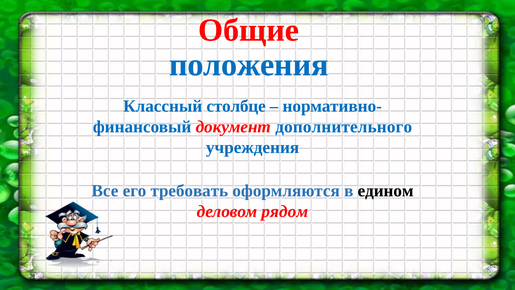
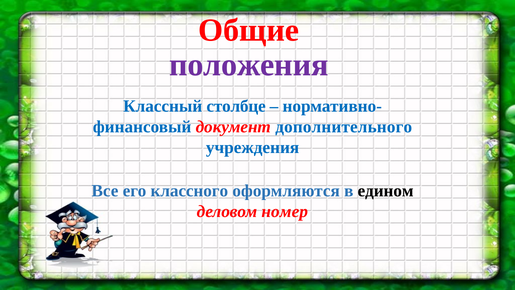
положения colour: blue -> purple
требовать: требовать -> классного
рядом: рядом -> номер
